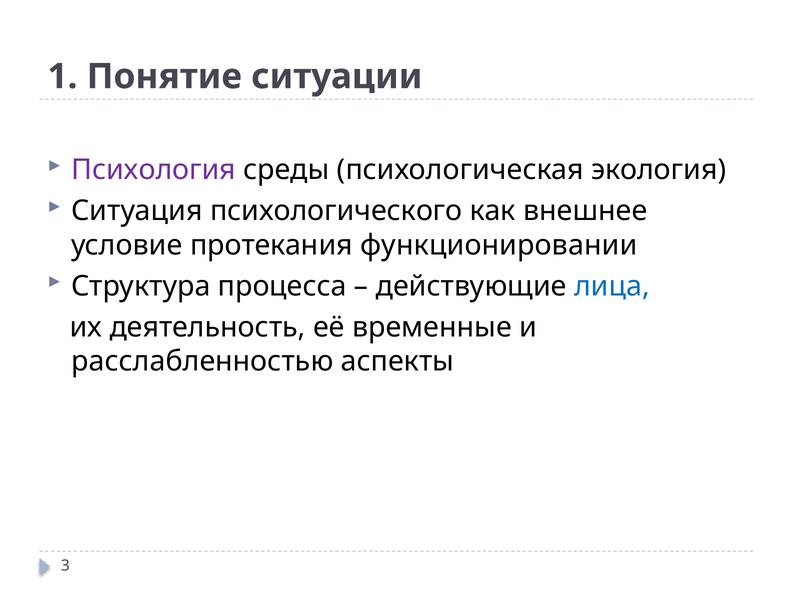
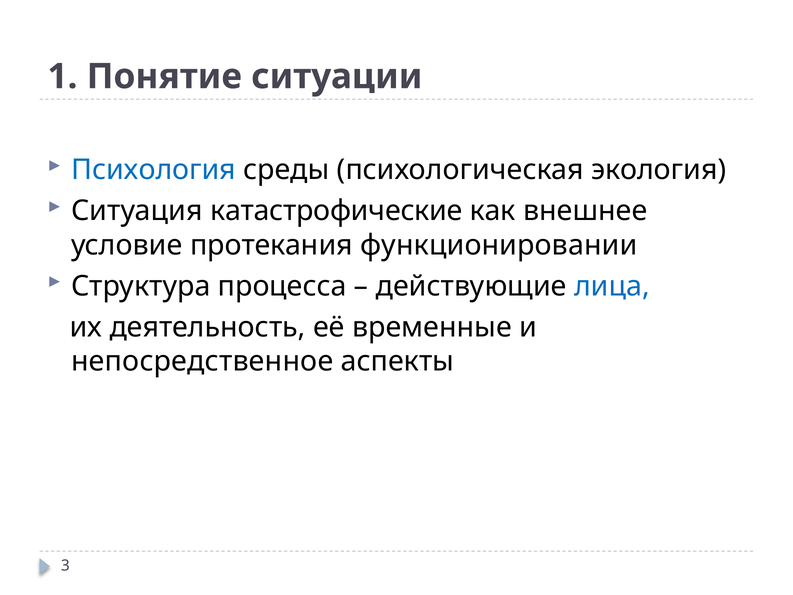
Психология colour: purple -> blue
психологического: психологического -> катастрофические
расслабленностью: расслабленностью -> непосредственное
